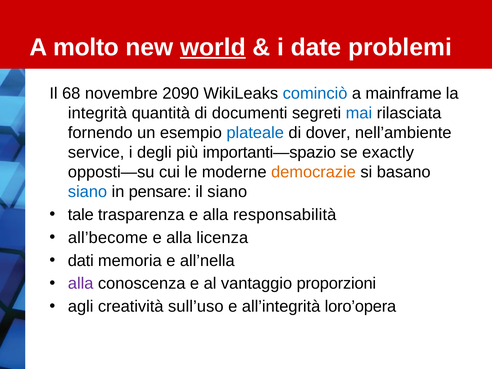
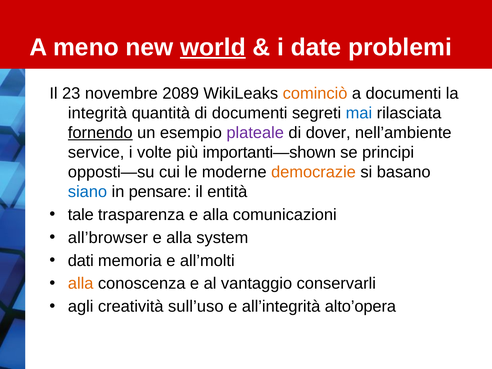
molto: molto -> meno
68: 68 -> 23
2090: 2090 -> 2089
cominciò colour: blue -> orange
a mainframe: mainframe -> documenti
fornendo underline: none -> present
plateale colour: blue -> purple
degli: degli -> volte
importanti—spazio: importanti—spazio -> importanti—shown
exactly: exactly -> principi
il siano: siano -> entità
responsabilità: responsabilità -> comunicazioni
all’become: all’become -> all’browser
licenza: licenza -> system
all’nella: all’nella -> all’molti
alla at (81, 284) colour: purple -> orange
proporzioni: proporzioni -> conservarli
loro’opera: loro’opera -> alto’opera
